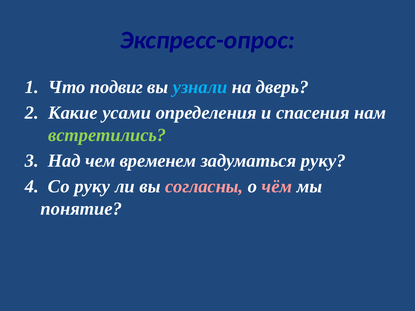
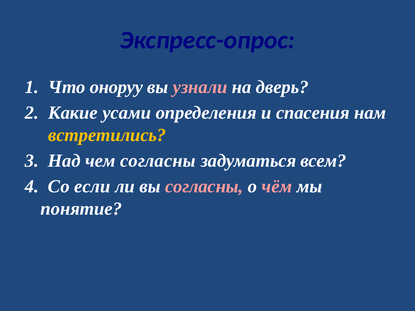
подвиг: подвиг -> оноруу
узнали colour: light blue -> pink
встретились colour: light green -> yellow
чем временем: временем -> согласны
задуматься руку: руку -> всем
Со руку: руку -> если
